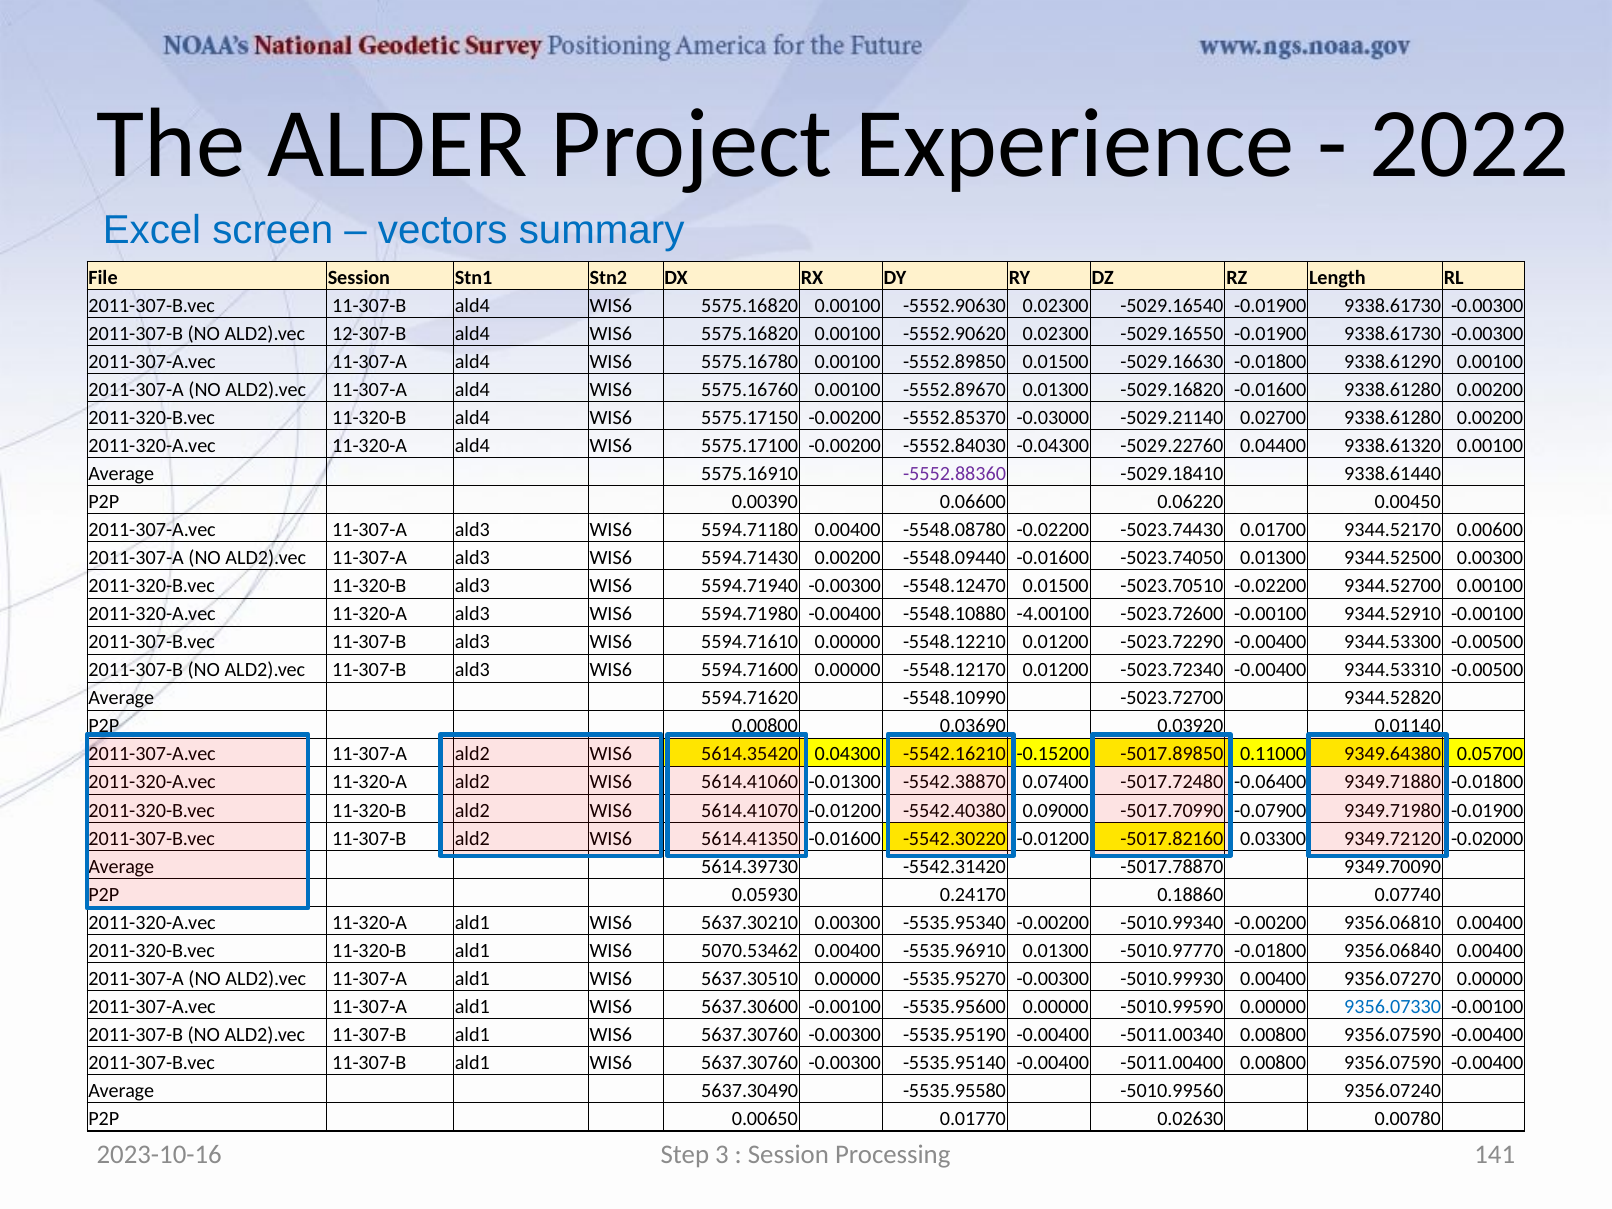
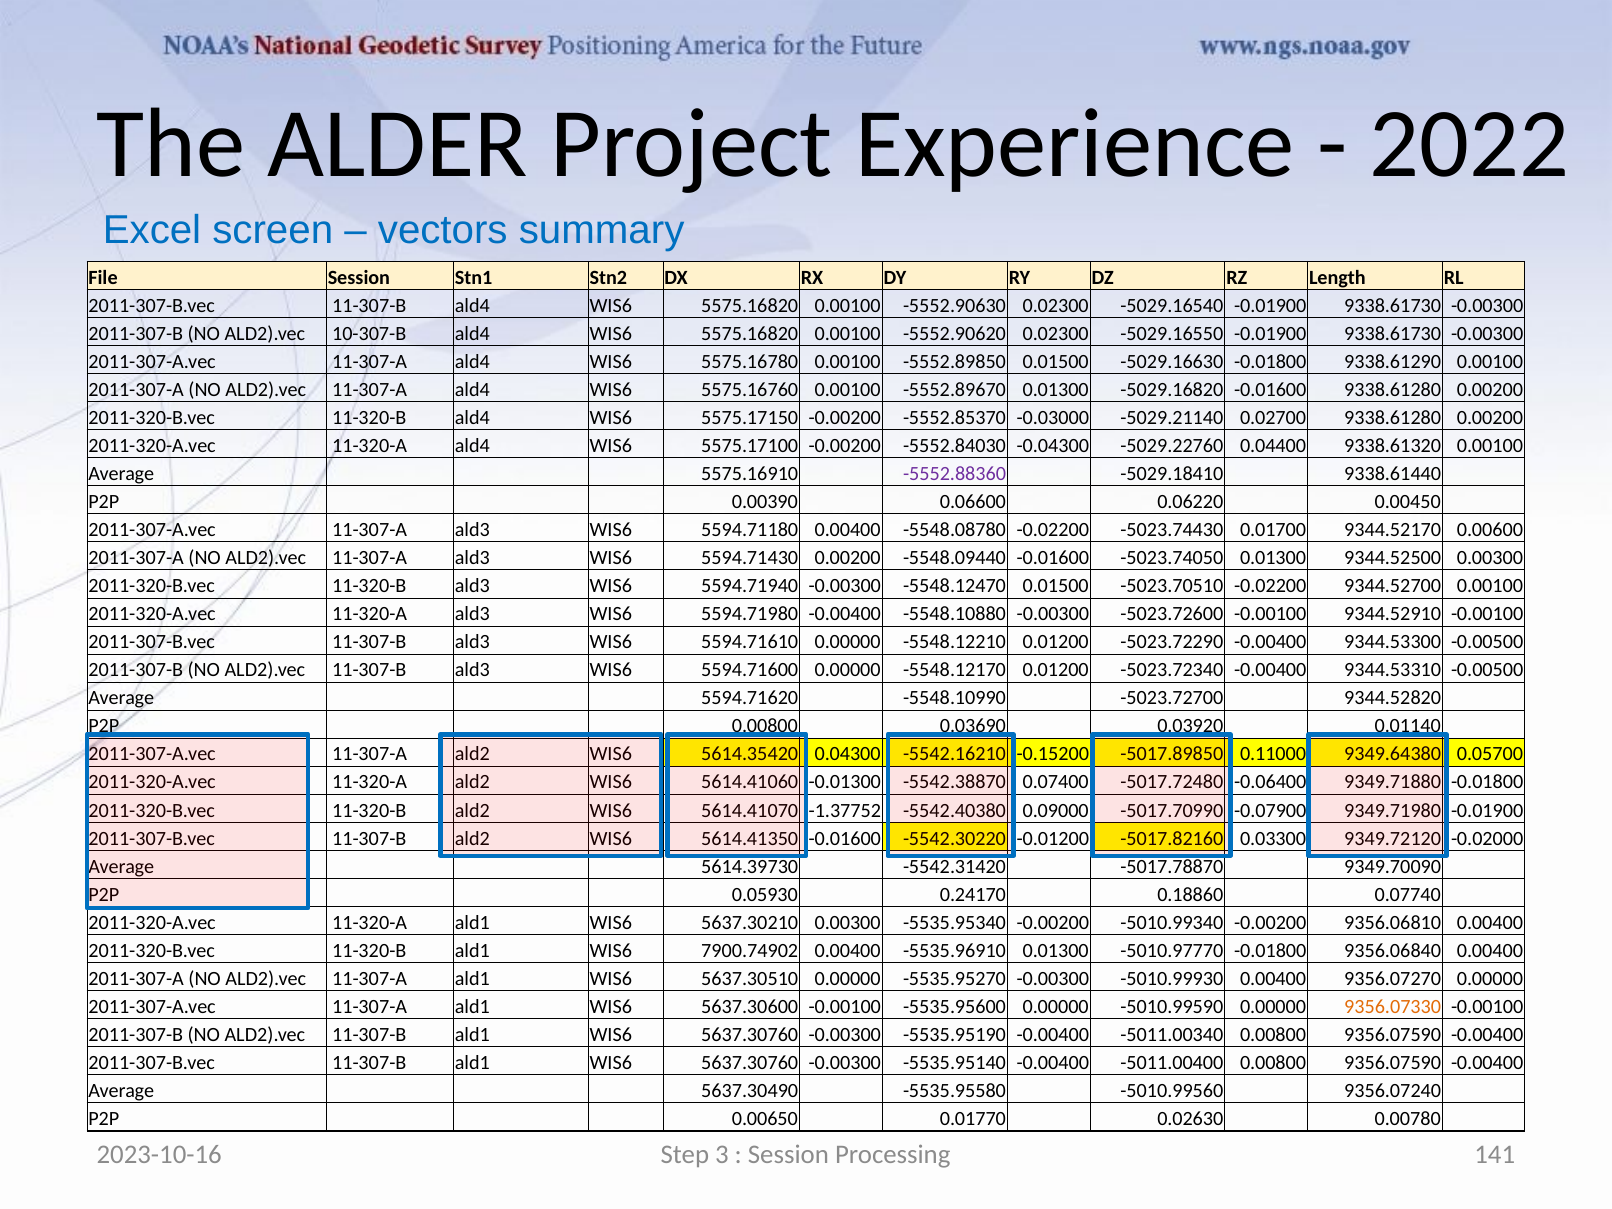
12-307-B: 12-307-B -> 10-307-B
-5548.10880 -4.00100: -4.00100 -> -0.00300
-0.01200 at (845, 810): -0.01200 -> -1.37752
5070.53462: 5070.53462 -> 7900.74902
9356.07330 colour: blue -> orange
